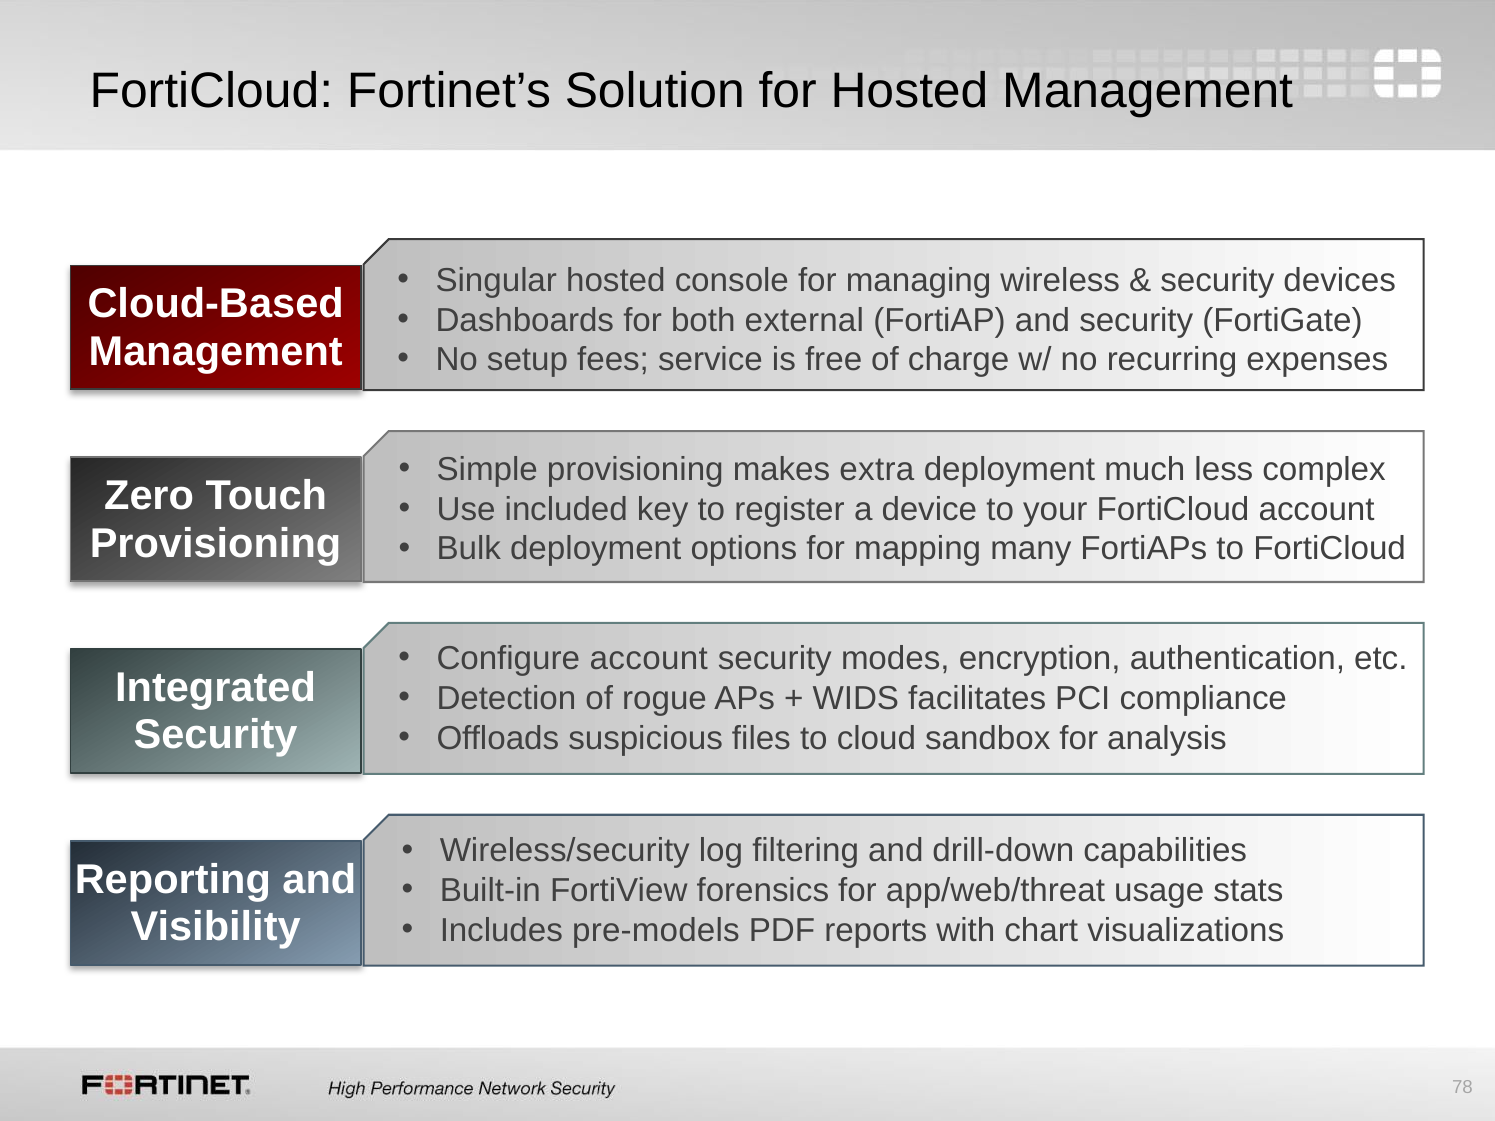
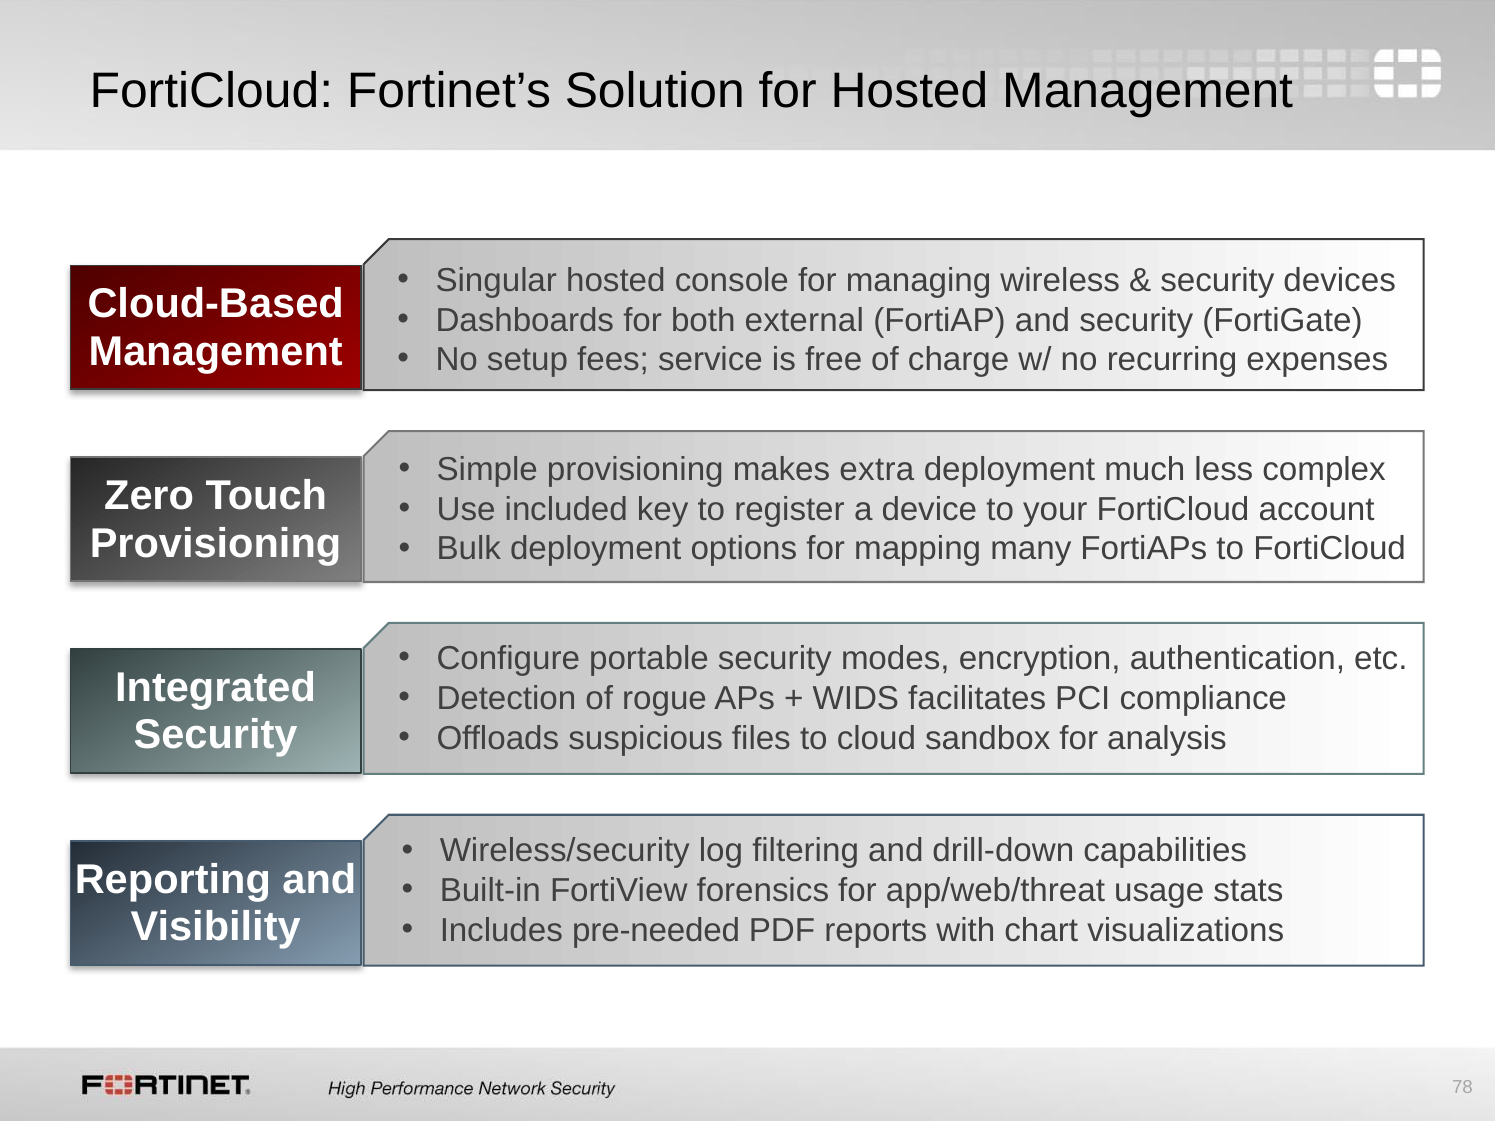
Configure account: account -> portable
pre-models: pre-models -> pre-needed
